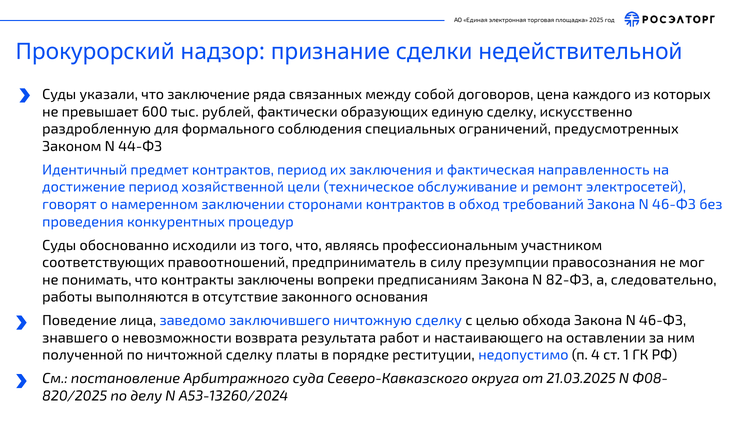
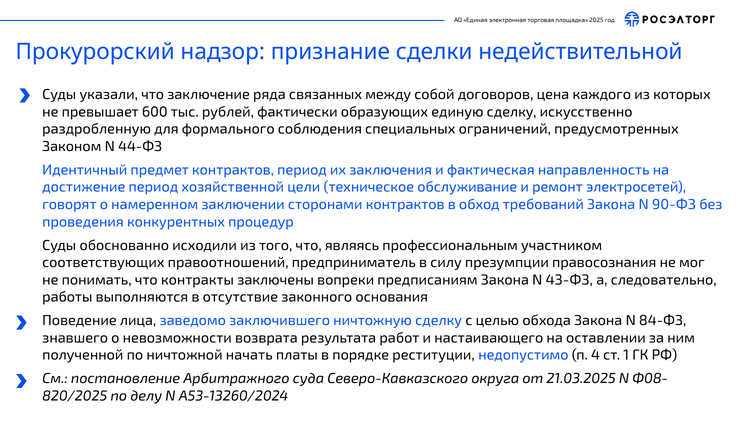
требований Закона N 46-ФЗ: 46-ФЗ -> 90-ФЗ
82-ФЗ: 82-ФЗ -> 43-ФЗ
обхода Закона N 46-ФЗ: 46-ФЗ -> 84-ФЗ
ничтожной сделку: сделку -> начать
